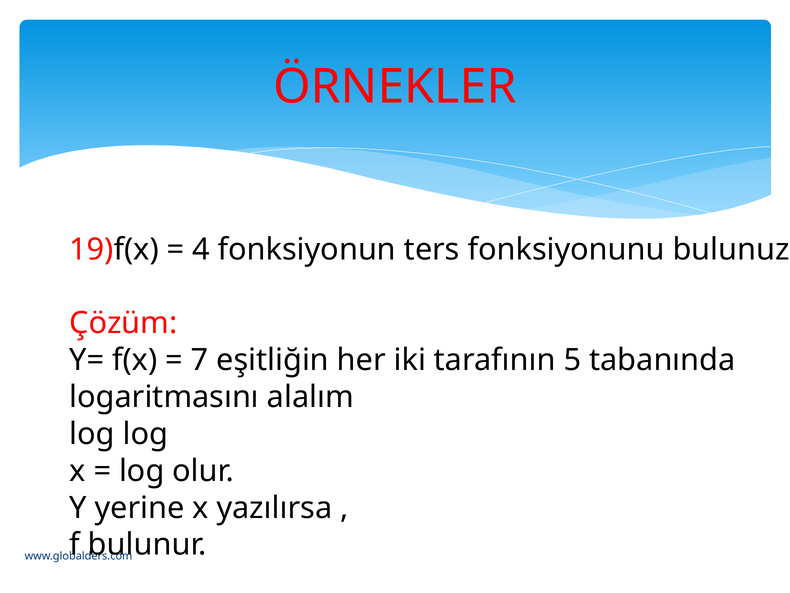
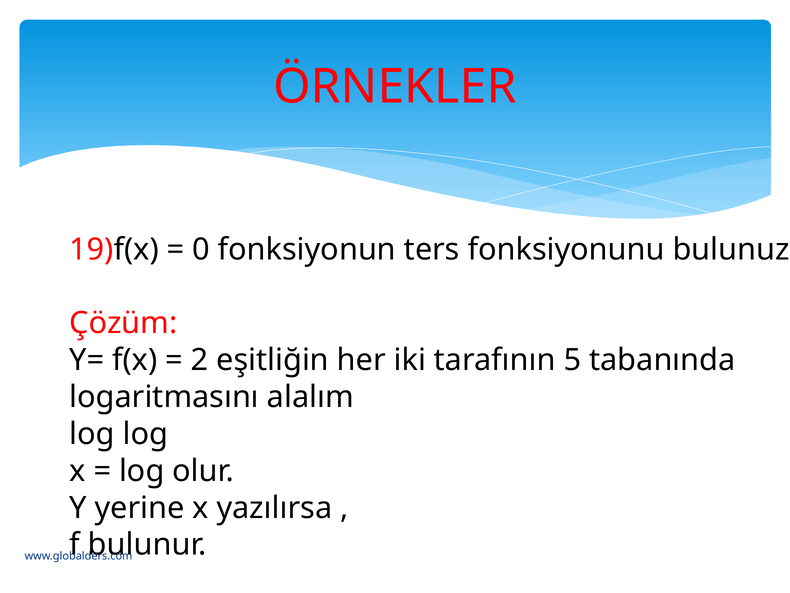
4: 4 -> 0
7: 7 -> 2
